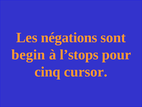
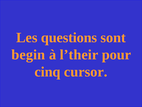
négations: négations -> questions
l’stops: l’stops -> l’their
